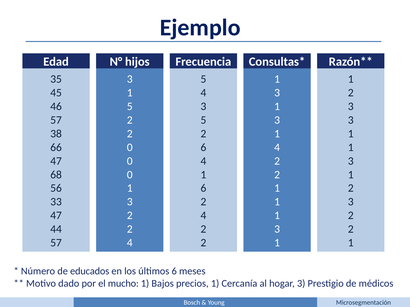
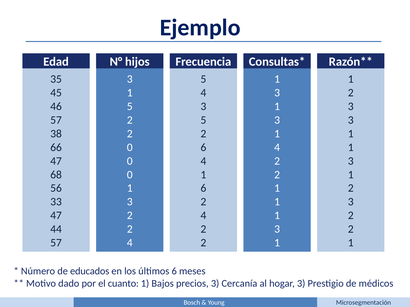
mucho: mucho -> cuanto
precios 1: 1 -> 3
